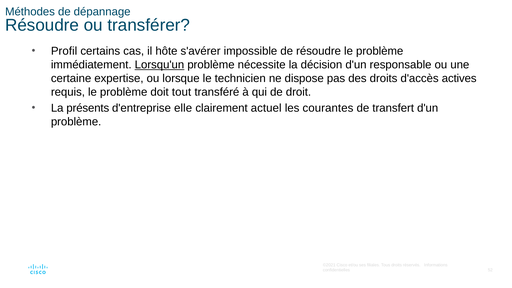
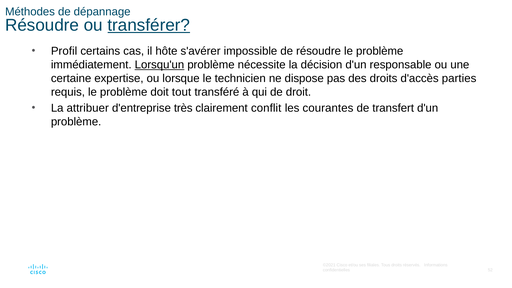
transférer underline: none -> present
actives: actives -> parties
présents: présents -> attribuer
elle: elle -> très
actuel: actuel -> conflit
